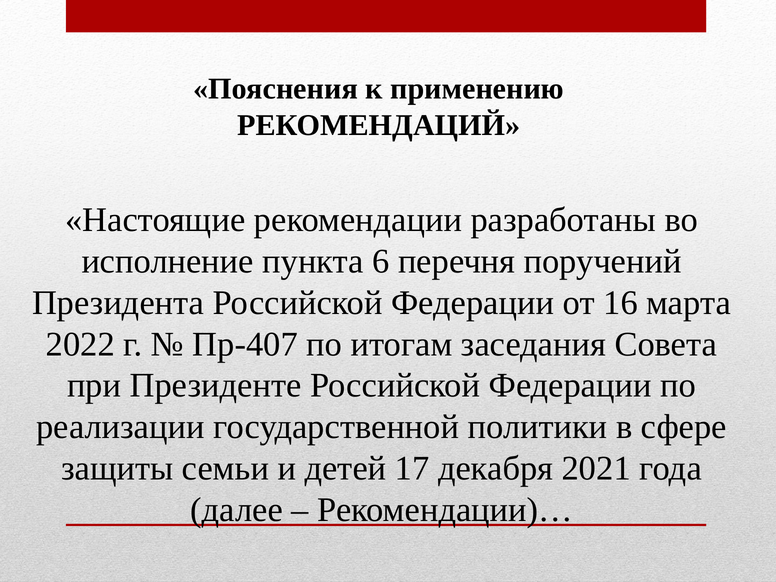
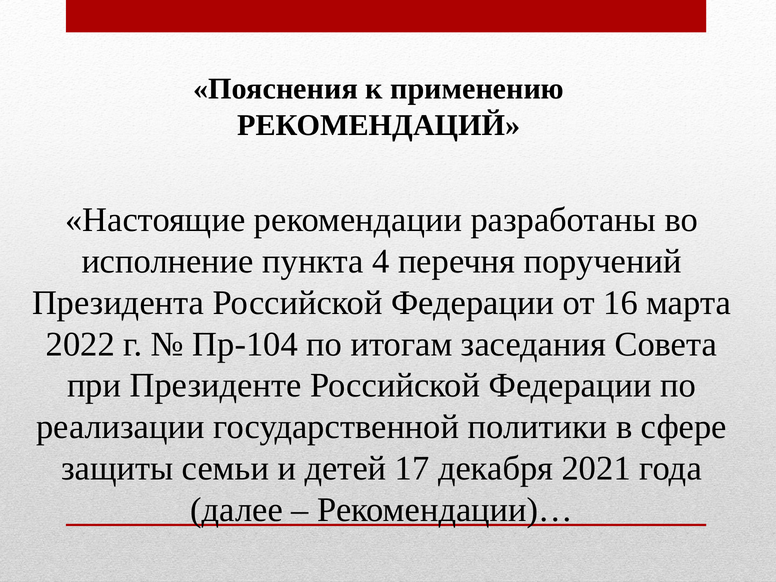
6: 6 -> 4
Пр-407: Пр-407 -> Пр-104
